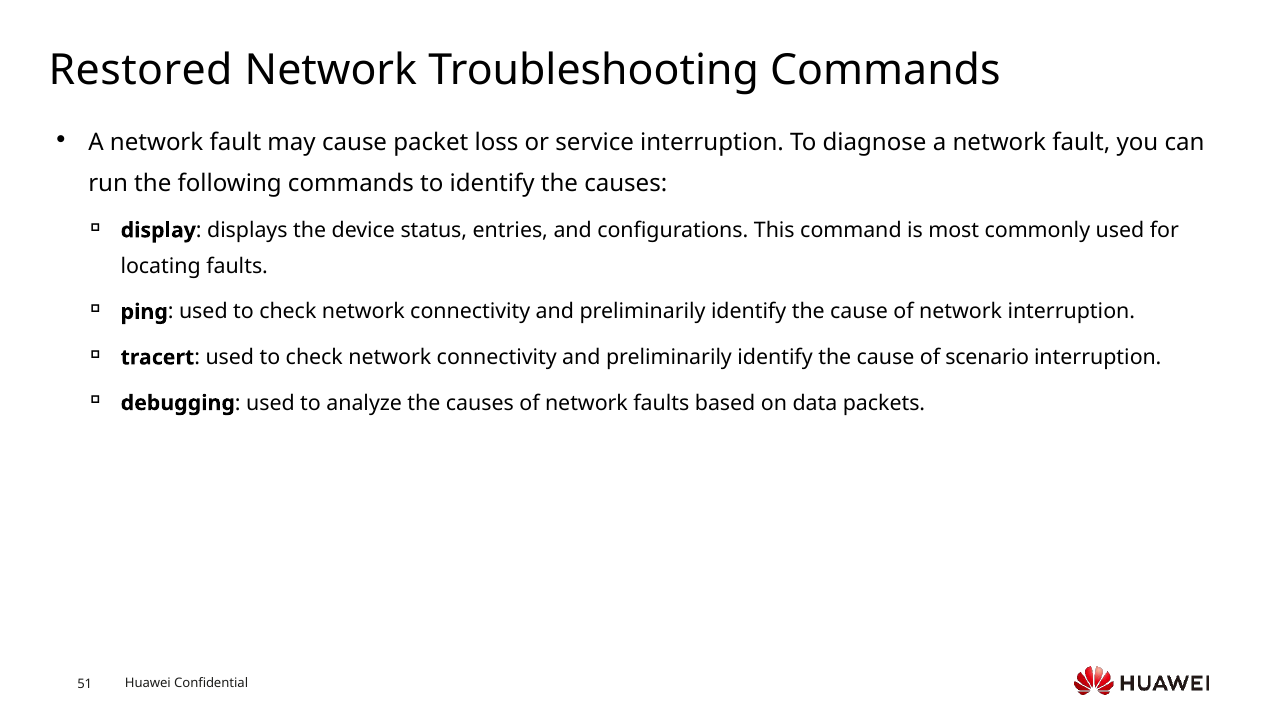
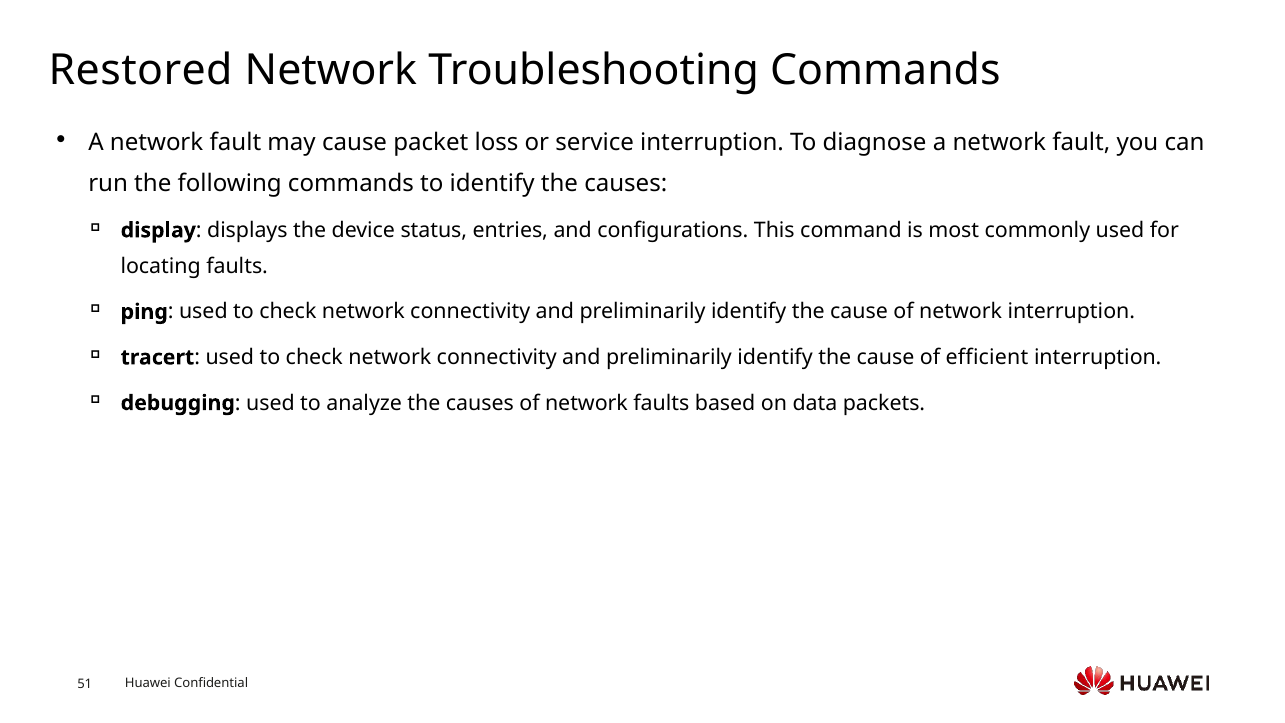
scenario: scenario -> efficient
